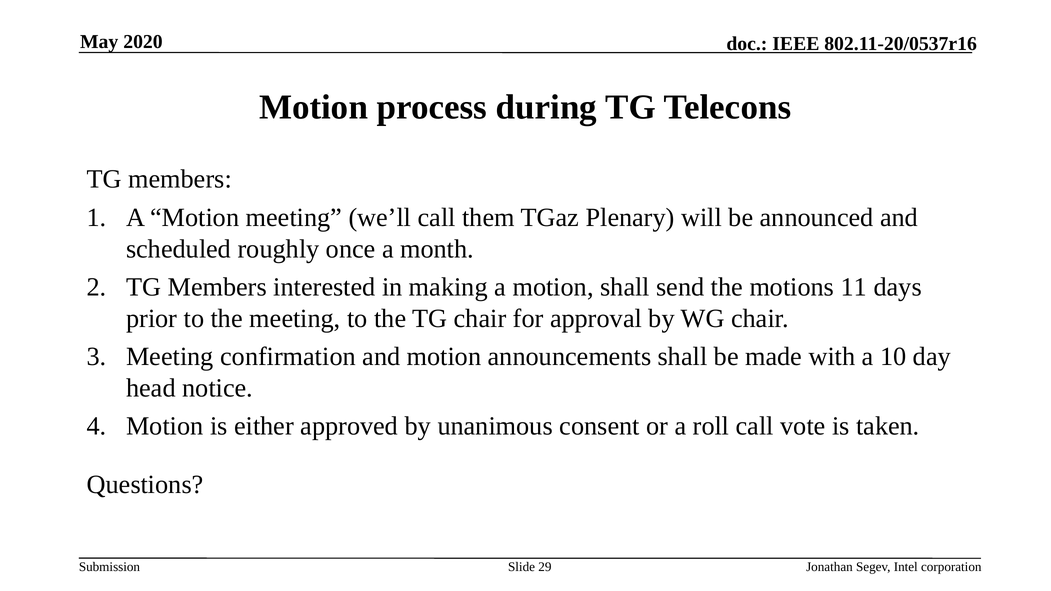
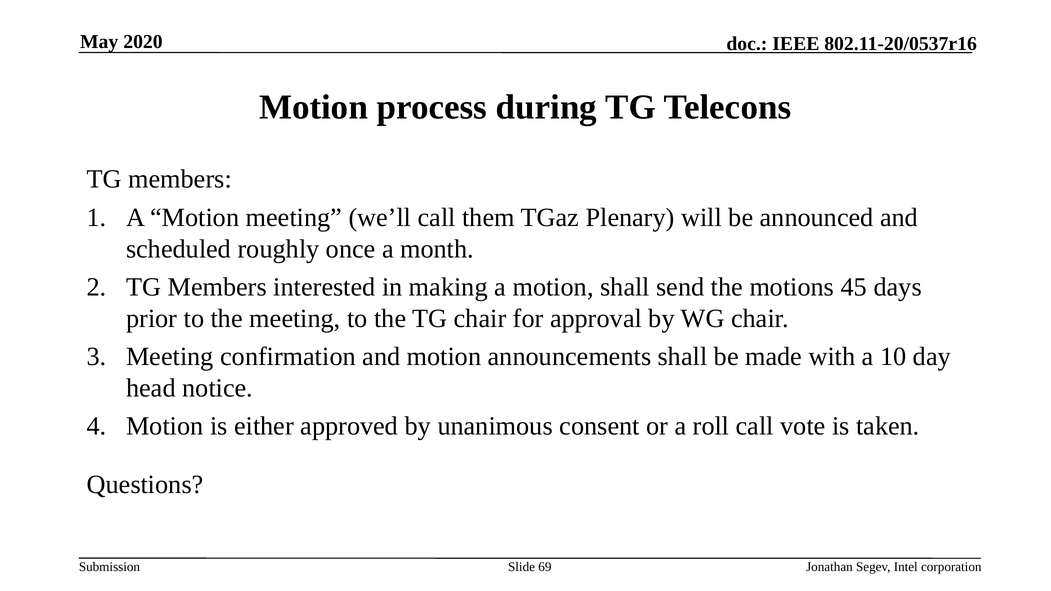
11: 11 -> 45
29: 29 -> 69
